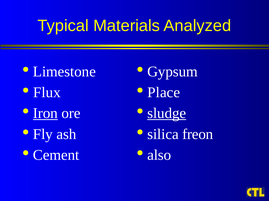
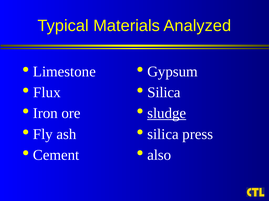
Place at (164, 93): Place -> Silica
Iron underline: present -> none
freon: freon -> press
